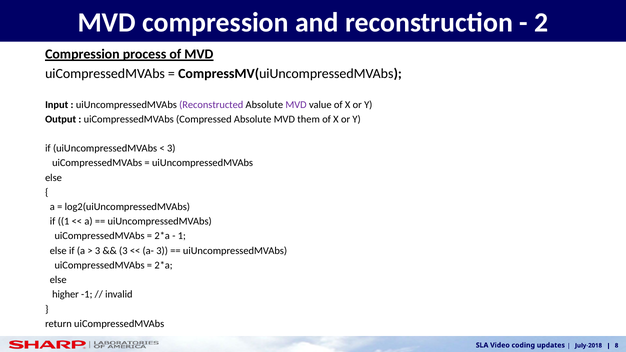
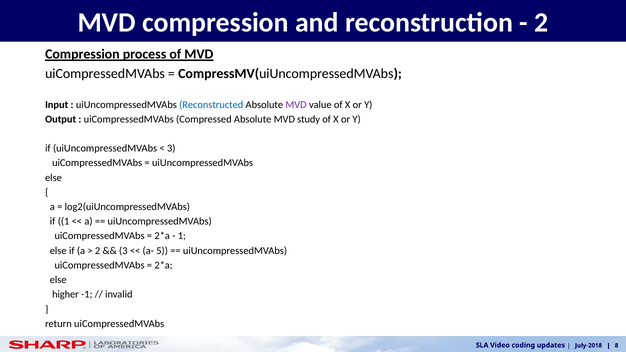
Reconstructed colour: purple -> blue
them: them -> study
3 at (98, 251): 3 -> 2
a- 3: 3 -> 5
